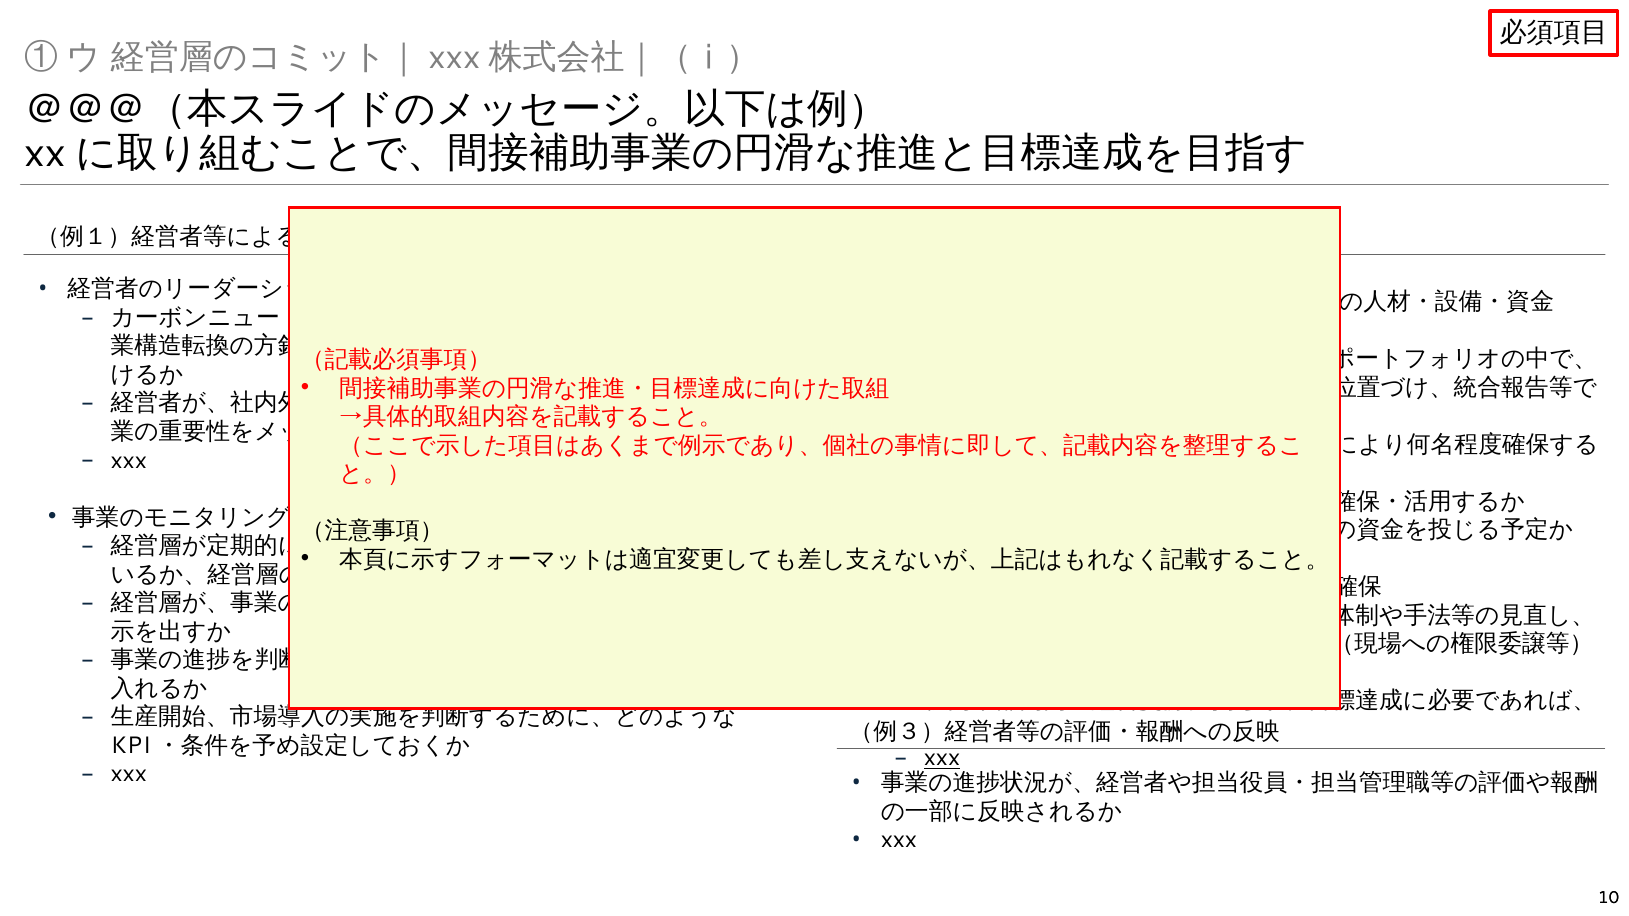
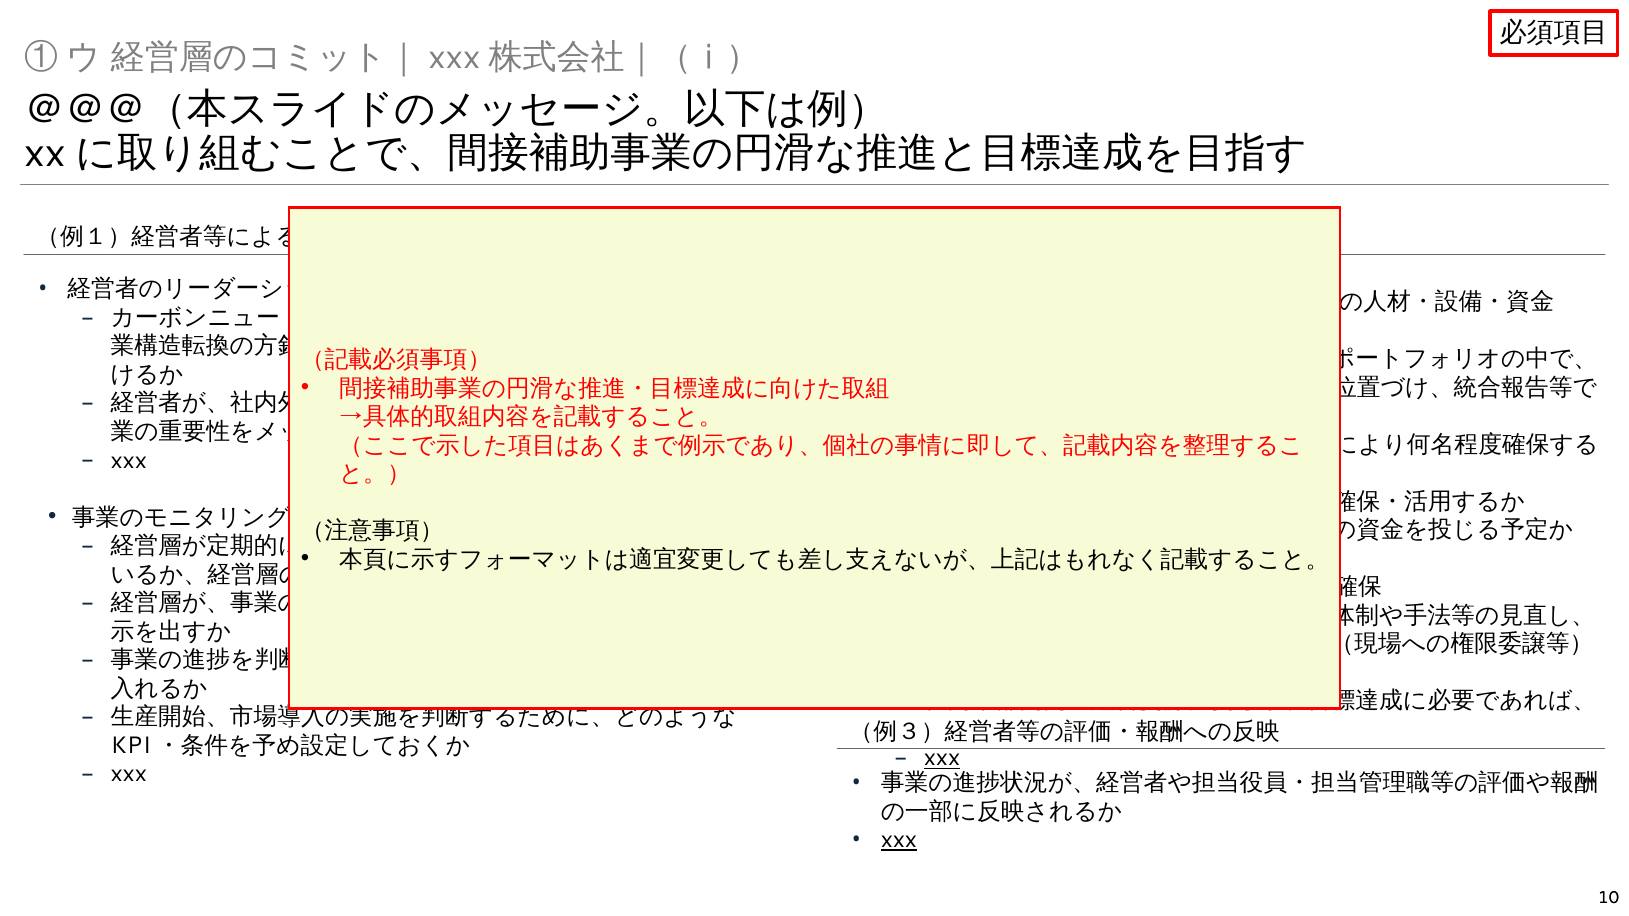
xxx at (899, 840) underline: none -> present
